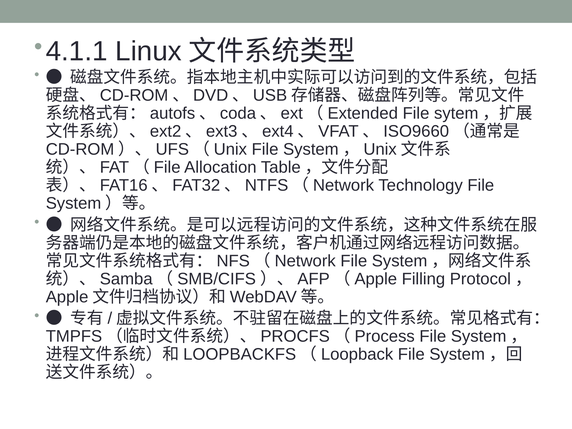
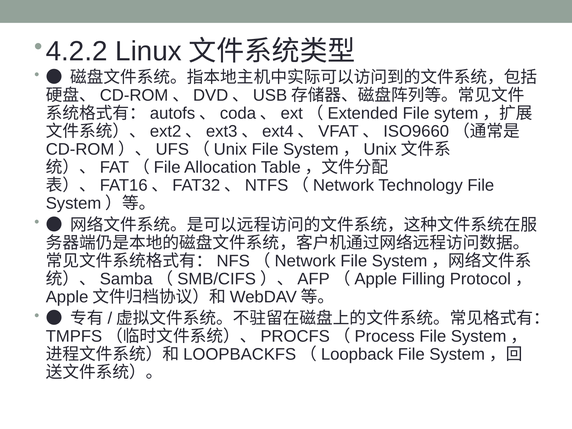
4.1.1: 4.1.1 -> 4.2.2
